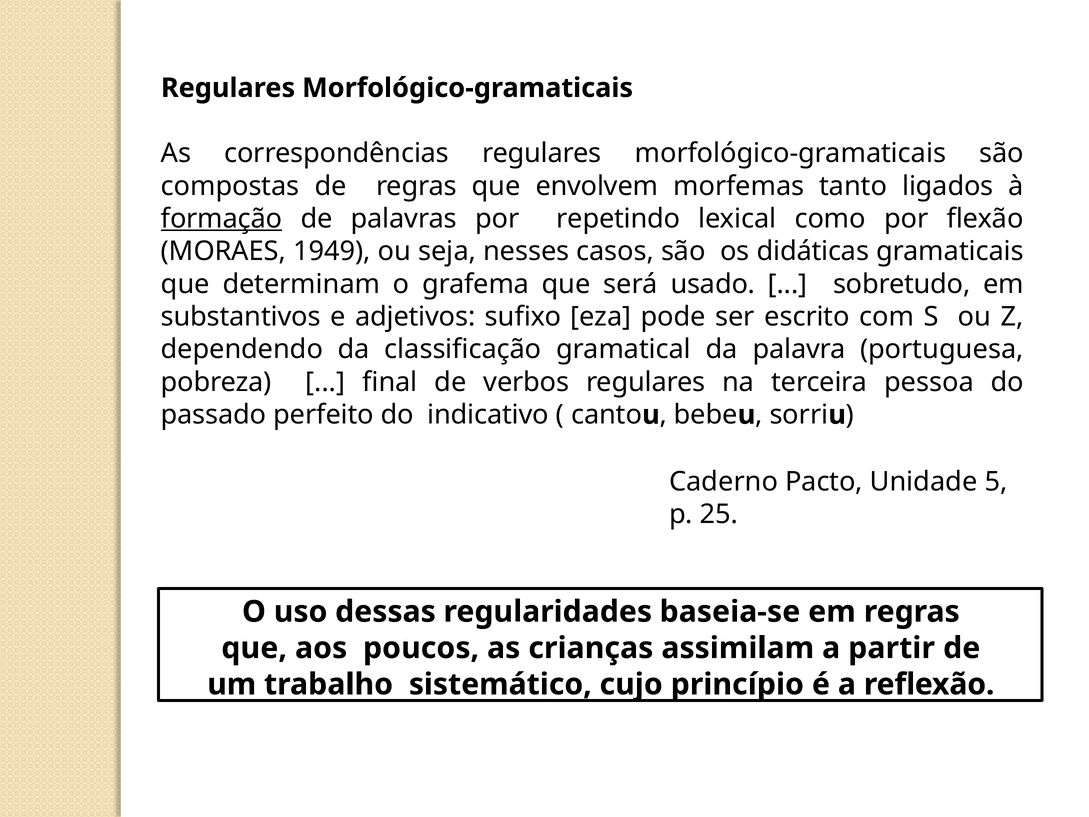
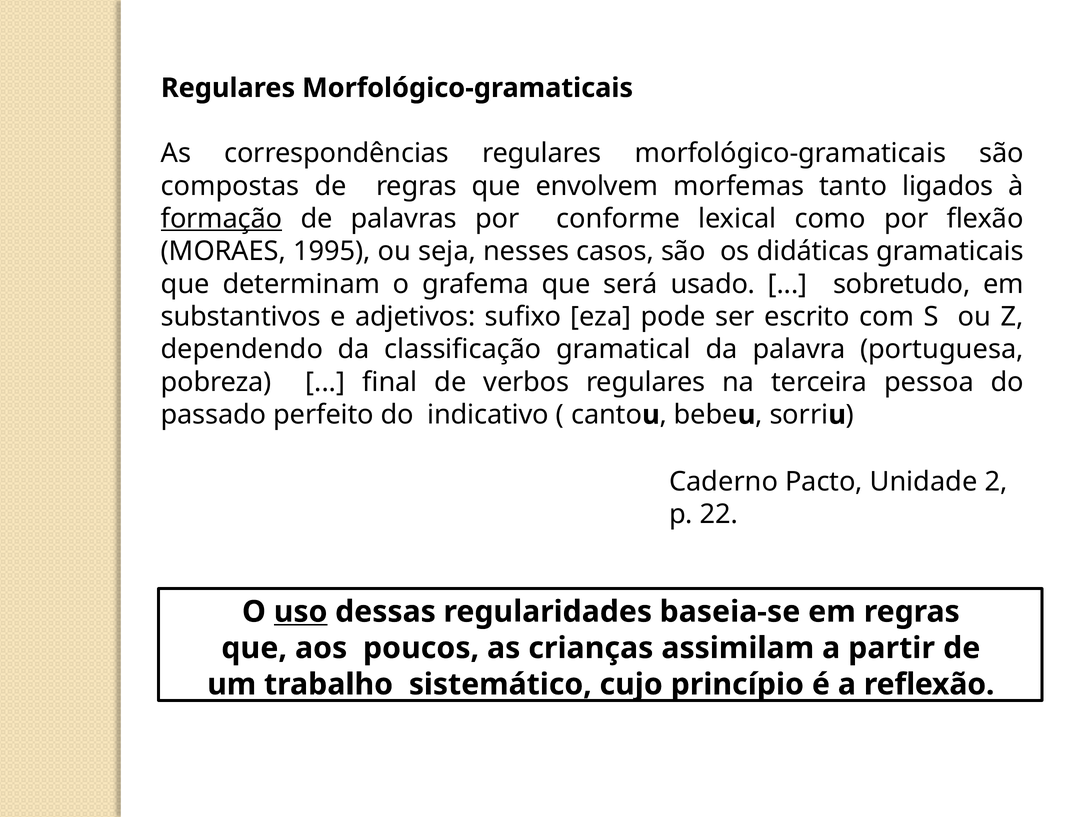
repetindo: repetindo -> conforme
1949: 1949 -> 1995
5: 5 -> 2
25: 25 -> 22
uso underline: none -> present
